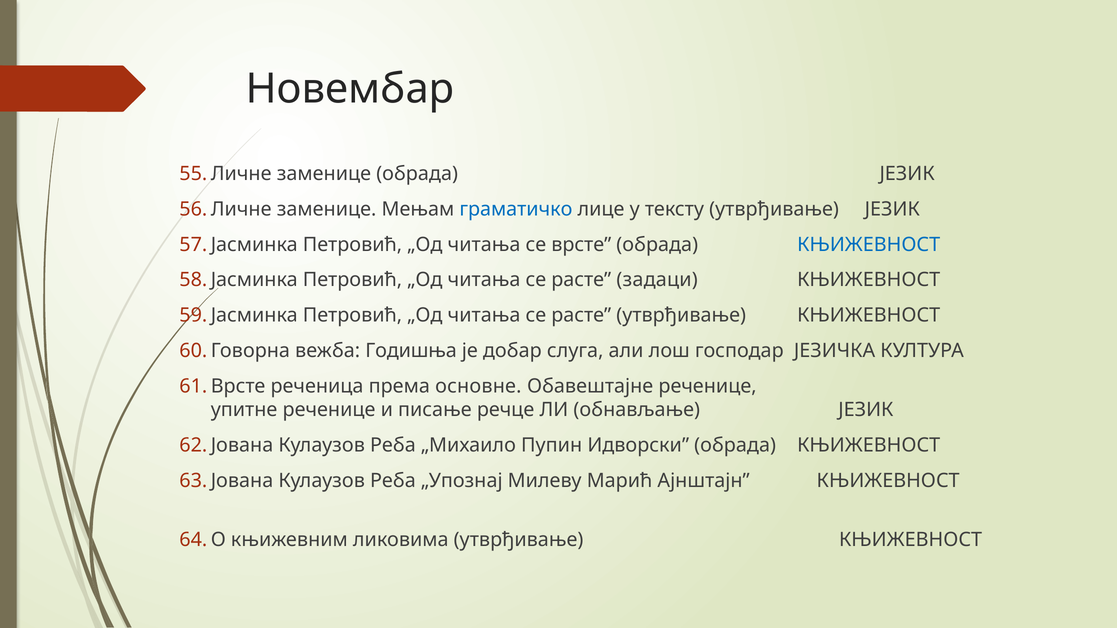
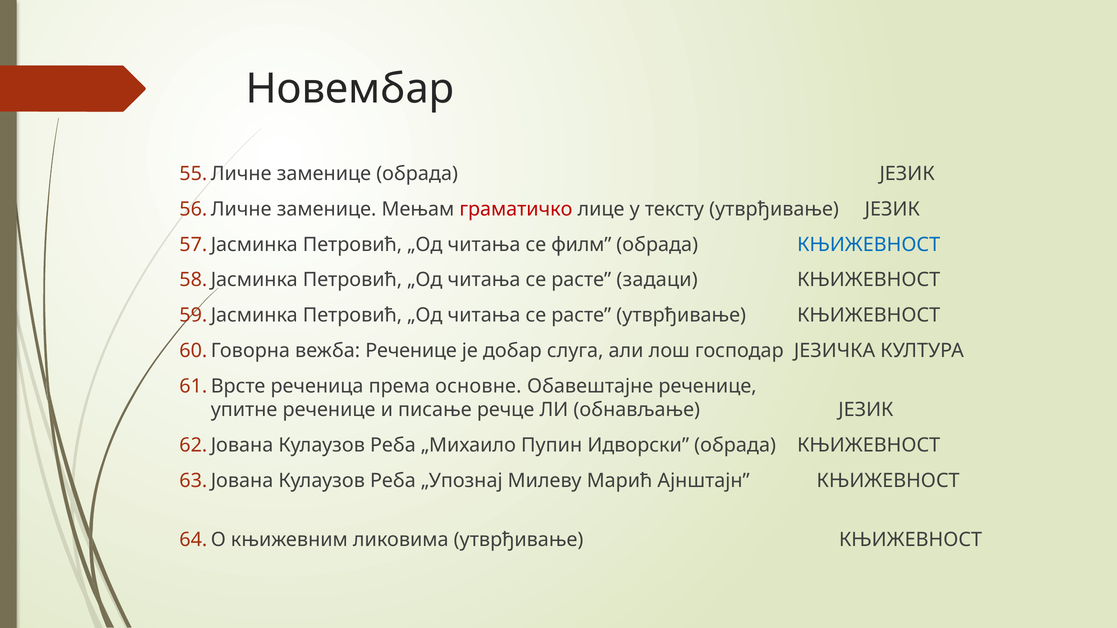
граматичко colour: blue -> red
врсте: врсте -> филм
вежба Годишња: Годишња -> Реченице
